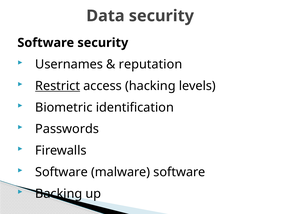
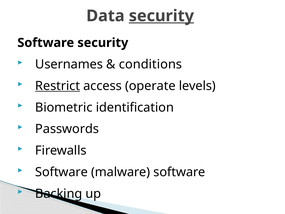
security at (161, 16) underline: none -> present
reputation: reputation -> conditions
hacking: hacking -> operate
